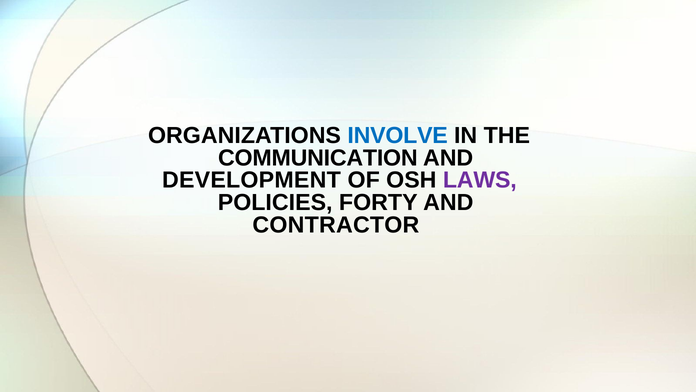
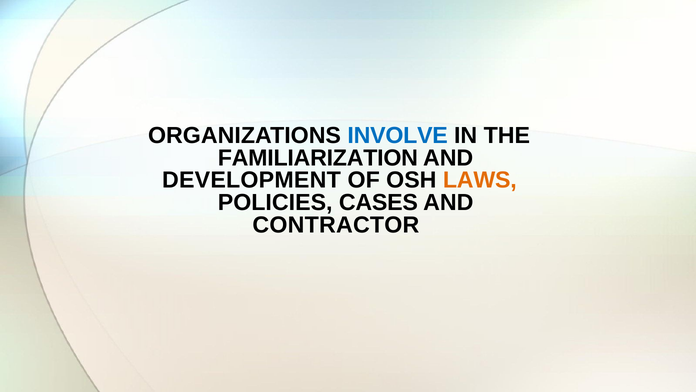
COMMUNICATION: COMMUNICATION -> FAMILIARIZATION
LAWS colour: purple -> orange
FORTY: FORTY -> CASES
